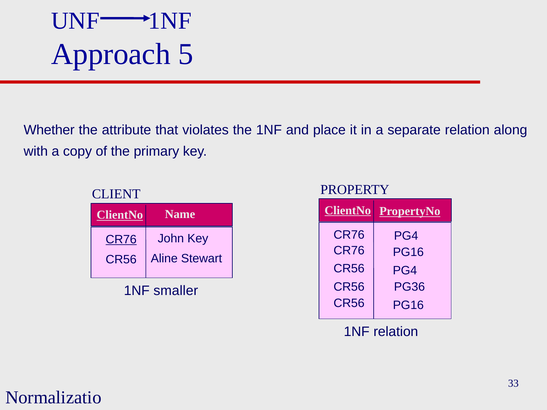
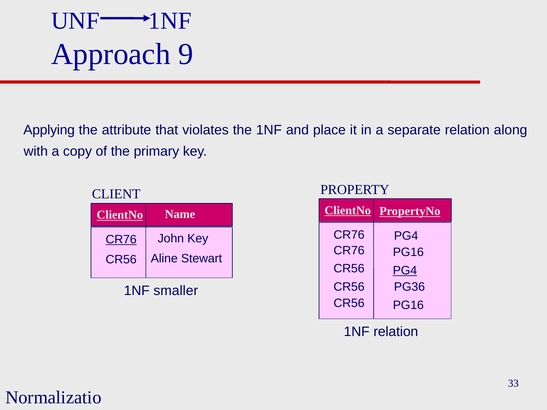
5: 5 -> 9
Whether: Whether -> Applying
PG4 at (405, 271) underline: none -> present
